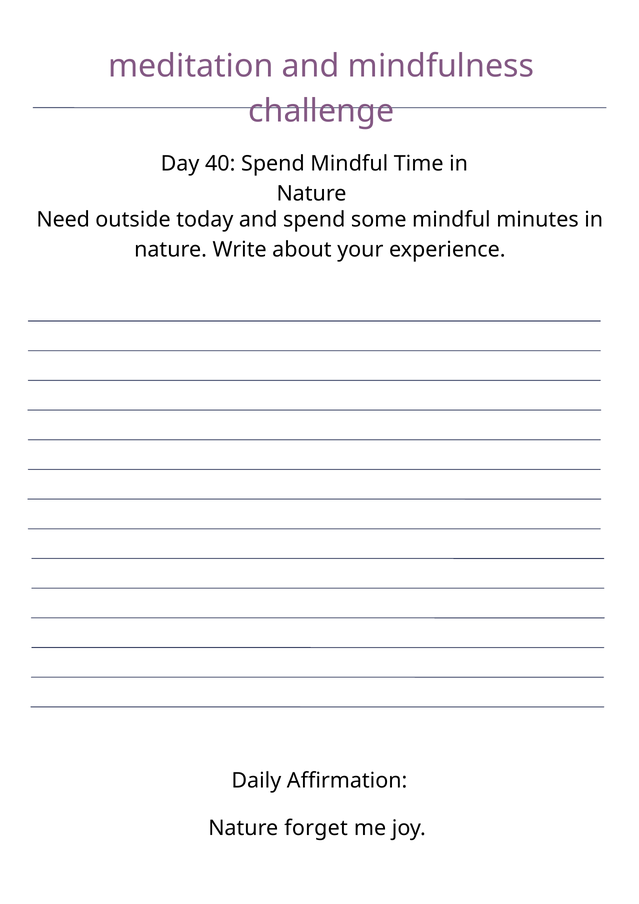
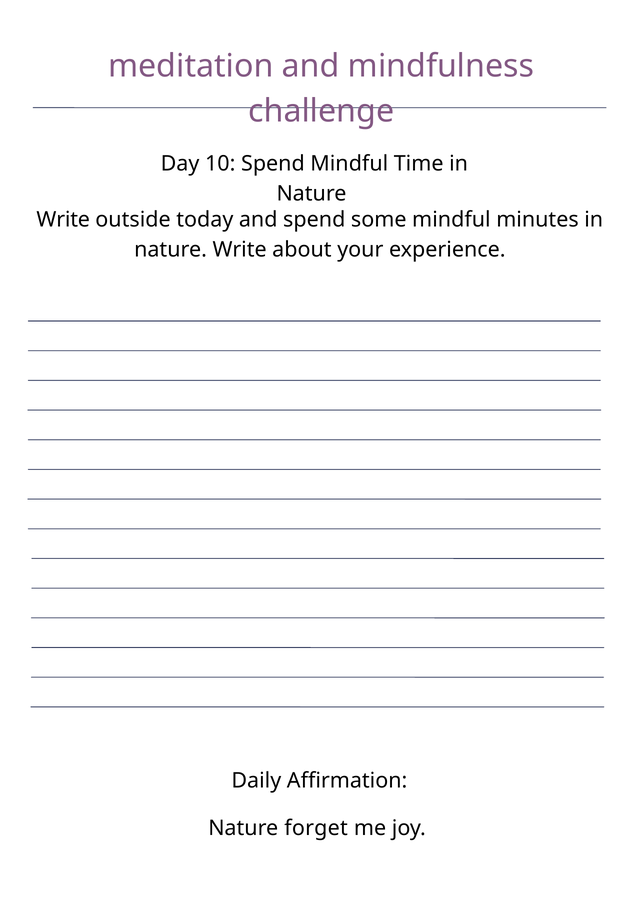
40: 40 -> 10
Need at (63, 220): Need -> Write
